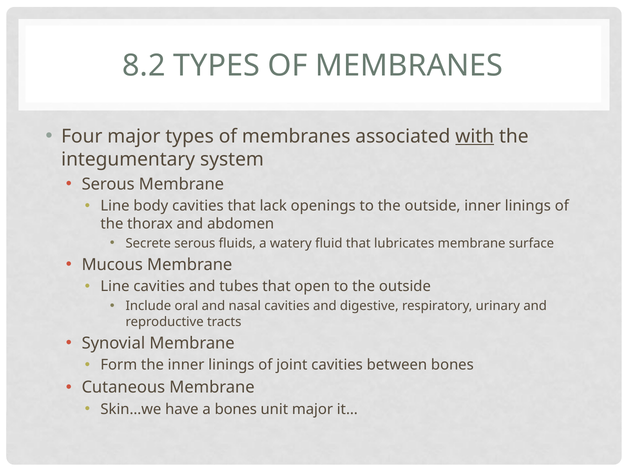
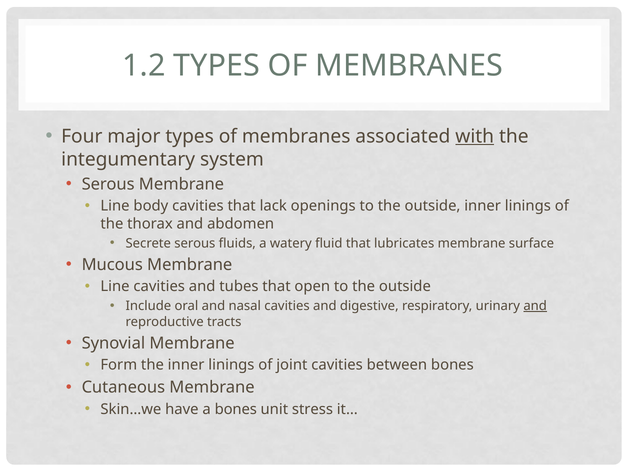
8.2: 8.2 -> 1.2
and at (535, 306) underline: none -> present
unit major: major -> stress
